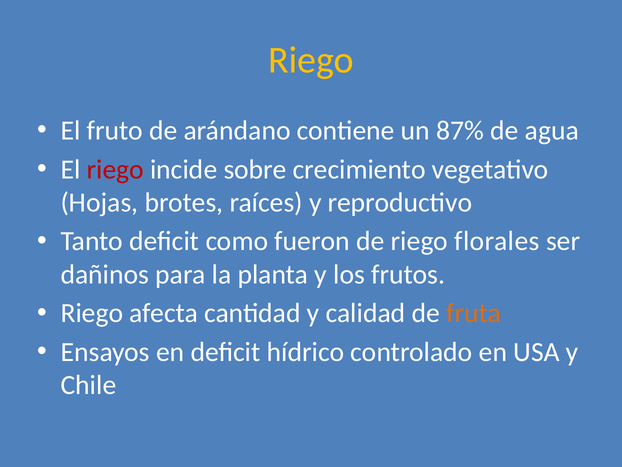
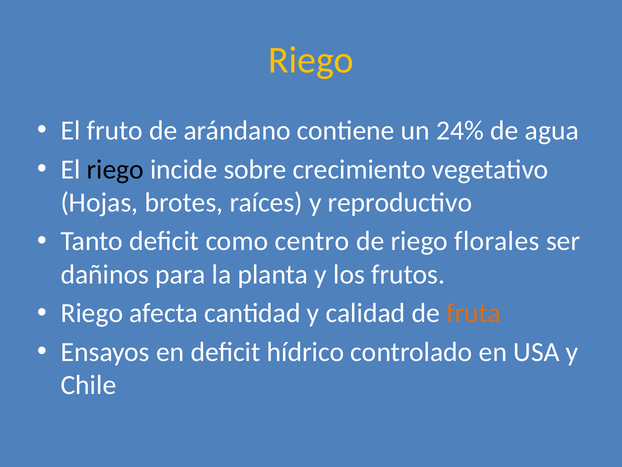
87%: 87% -> 24%
riego at (115, 169) colour: red -> black
fueron: fueron -> centro
